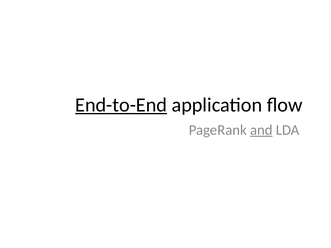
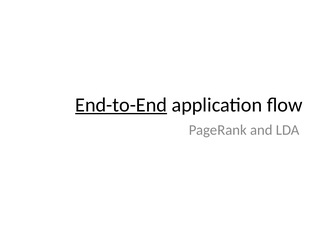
and underline: present -> none
